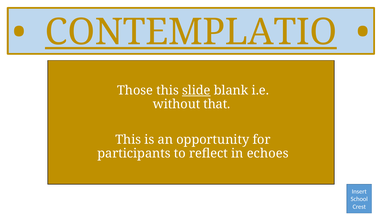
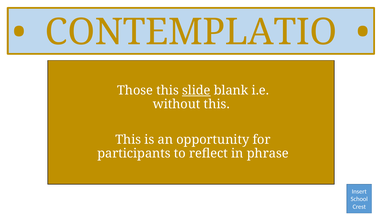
CONTEMPLATIO underline: present -> none
without that: that -> this
echoes: echoes -> phrase
